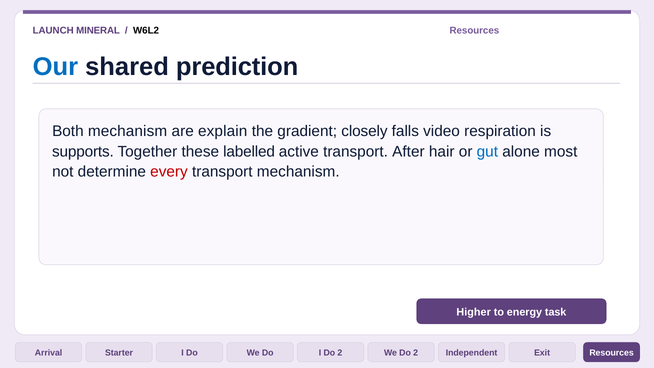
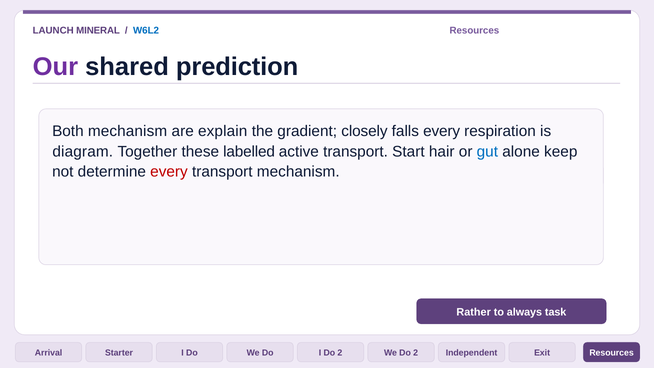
W6L2 colour: black -> blue
Our colour: blue -> purple
falls video: video -> every
supports: supports -> diagram
After: After -> Start
most: most -> keep
Higher: Higher -> Rather
energy: energy -> always
